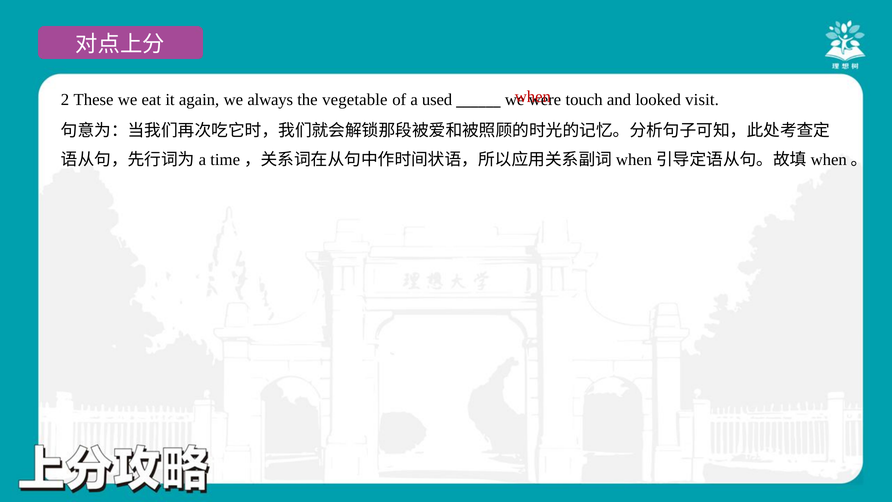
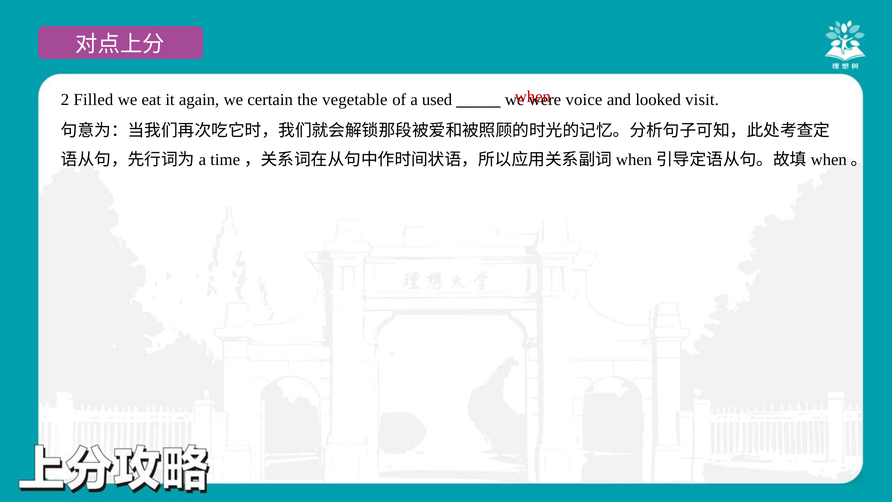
These: These -> Filled
always: always -> certain
touch: touch -> voice
